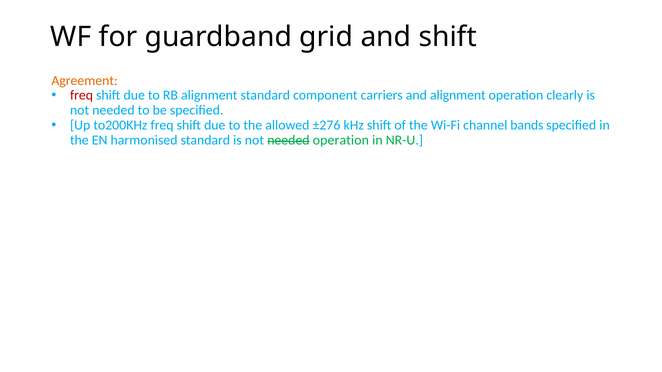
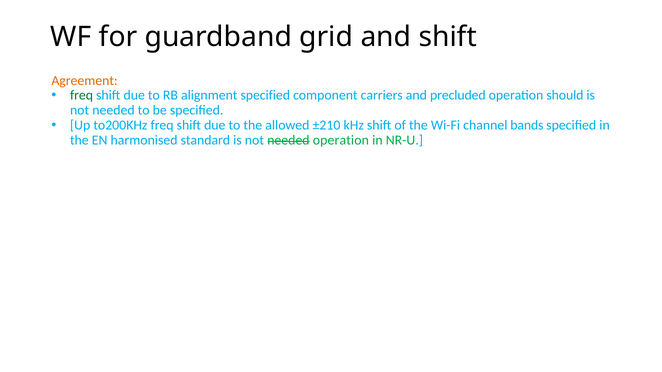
freq at (82, 96) colour: red -> green
alignment standard: standard -> specified
and alignment: alignment -> precluded
clearly: clearly -> should
±276: ±276 -> ±210
